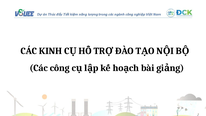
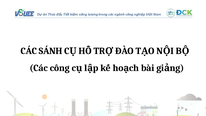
KINH: KINH -> SÁNH
